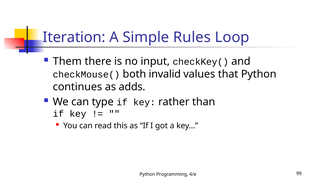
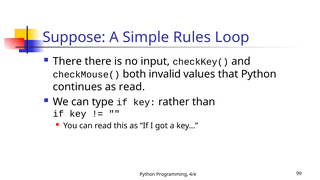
Iteration: Iteration -> Suppose
Them at (67, 61): Them -> There
as adds: adds -> read
